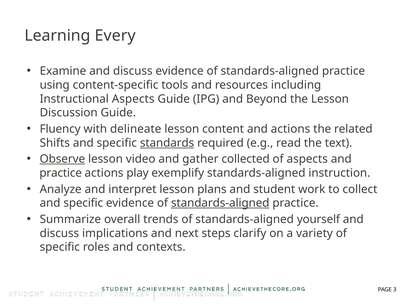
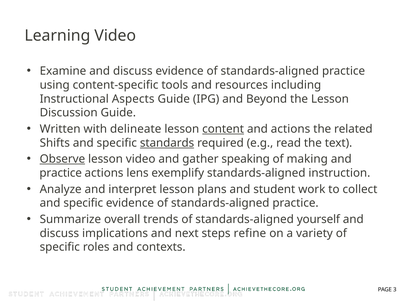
Learning Every: Every -> Video
Fluency: Fluency -> Written
content underline: none -> present
collected: collected -> speaking
of aspects: aspects -> making
play: play -> lens
standards-aligned at (220, 203) underline: present -> none
clarify: clarify -> refine
